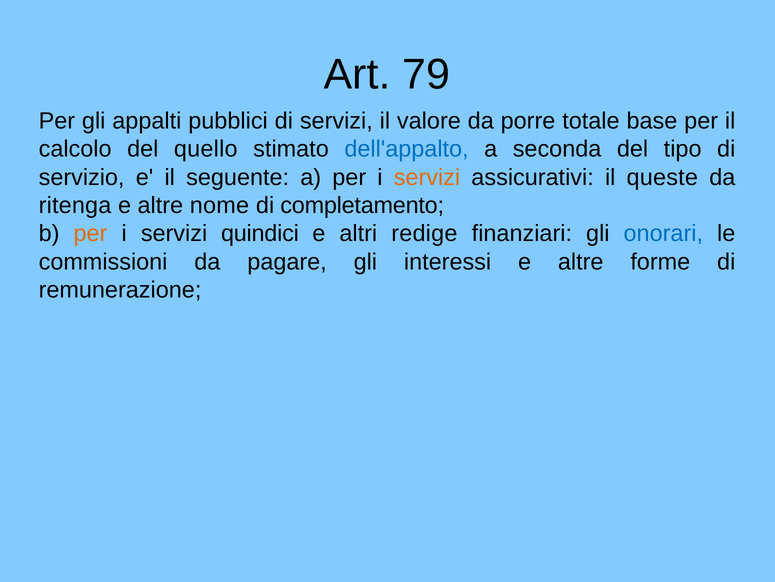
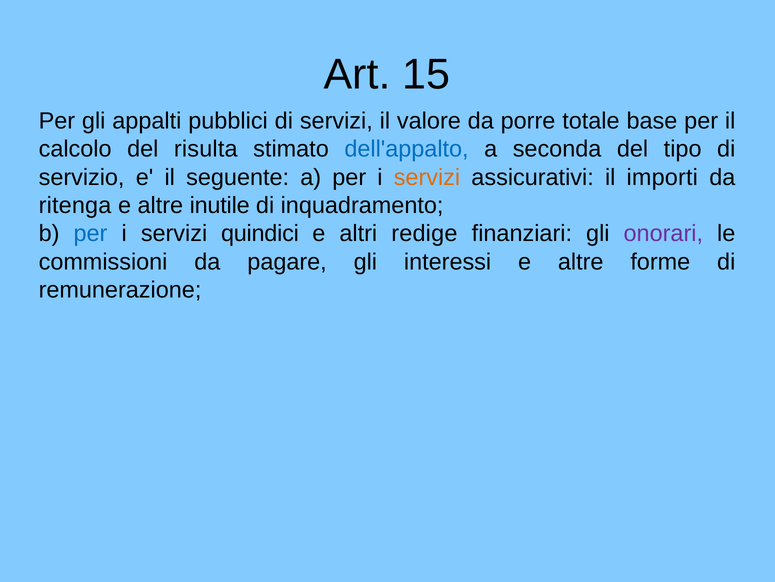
79: 79 -> 15
quello: quello -> risulta
queste: queste -> importi
nome: nome -> inutile
completamento: completamento -> inquadramento
per at (90, 233) colour: orange -> blue
onorari colour: blue -> purple
